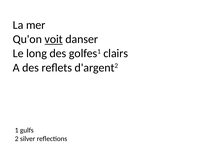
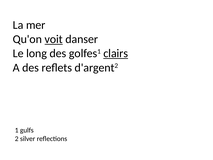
clairs underline: none -> present
